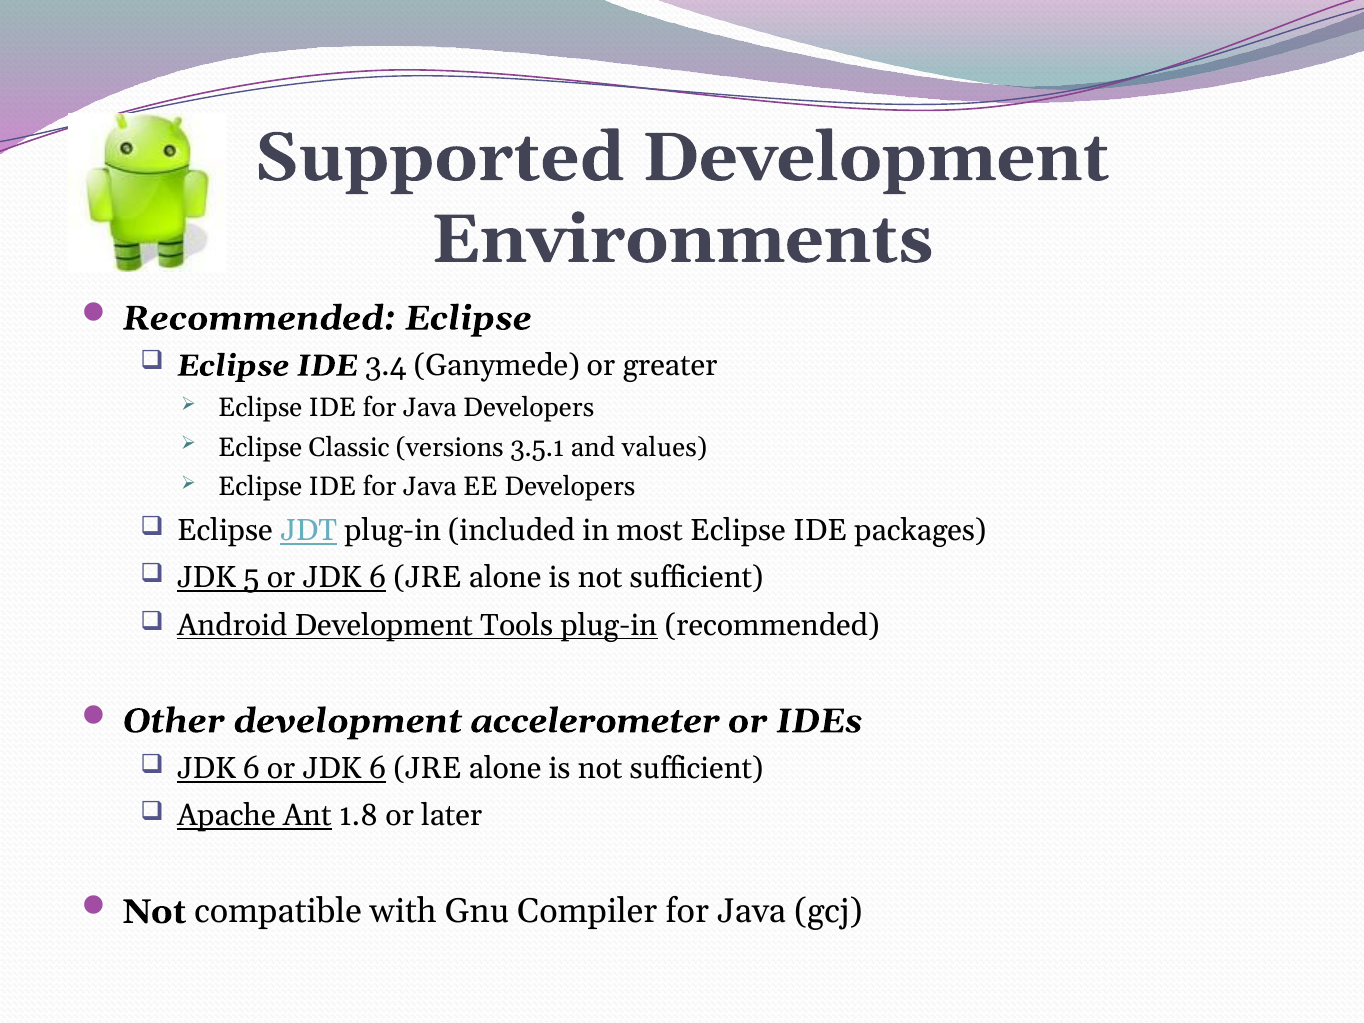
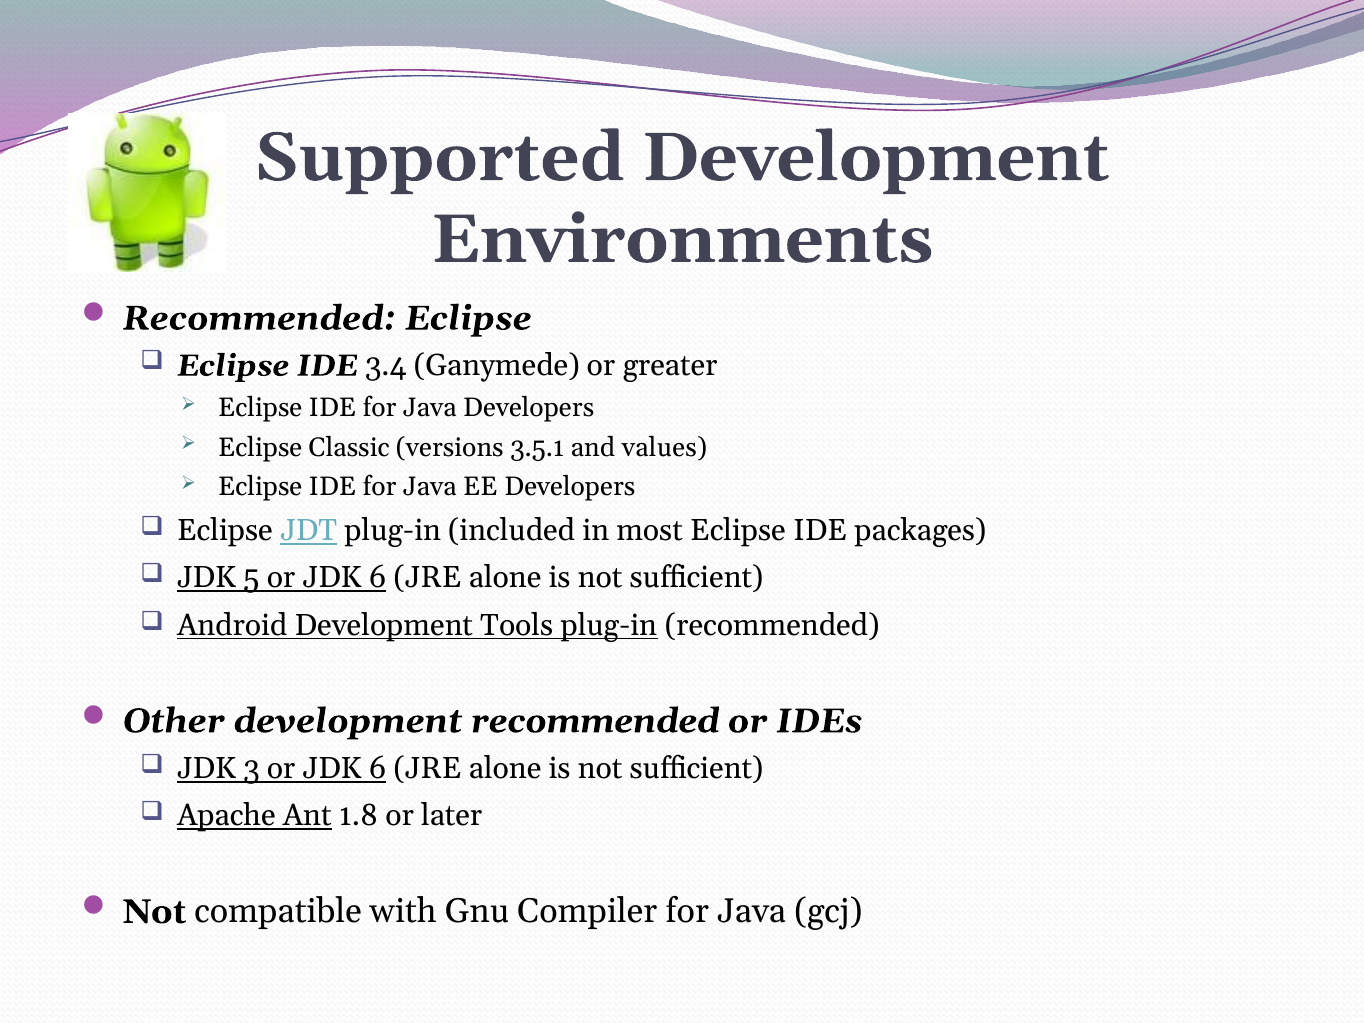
development accelerometer: accelerometer -> recommended
6 at (252, 768): 6 -> 3
